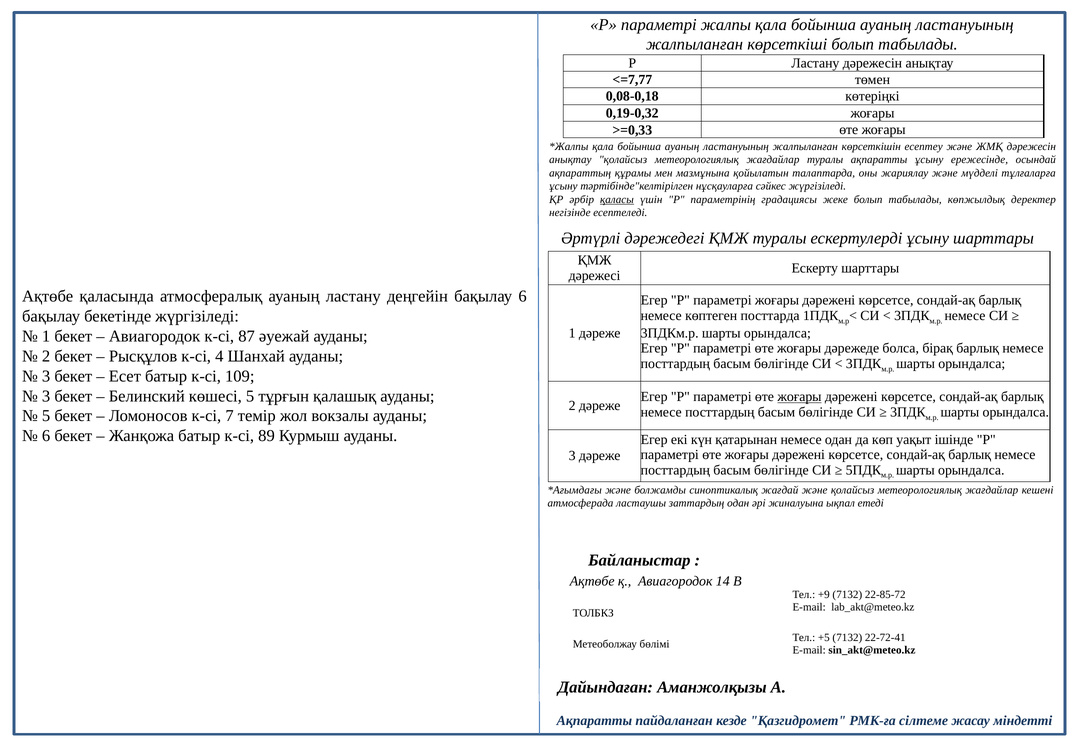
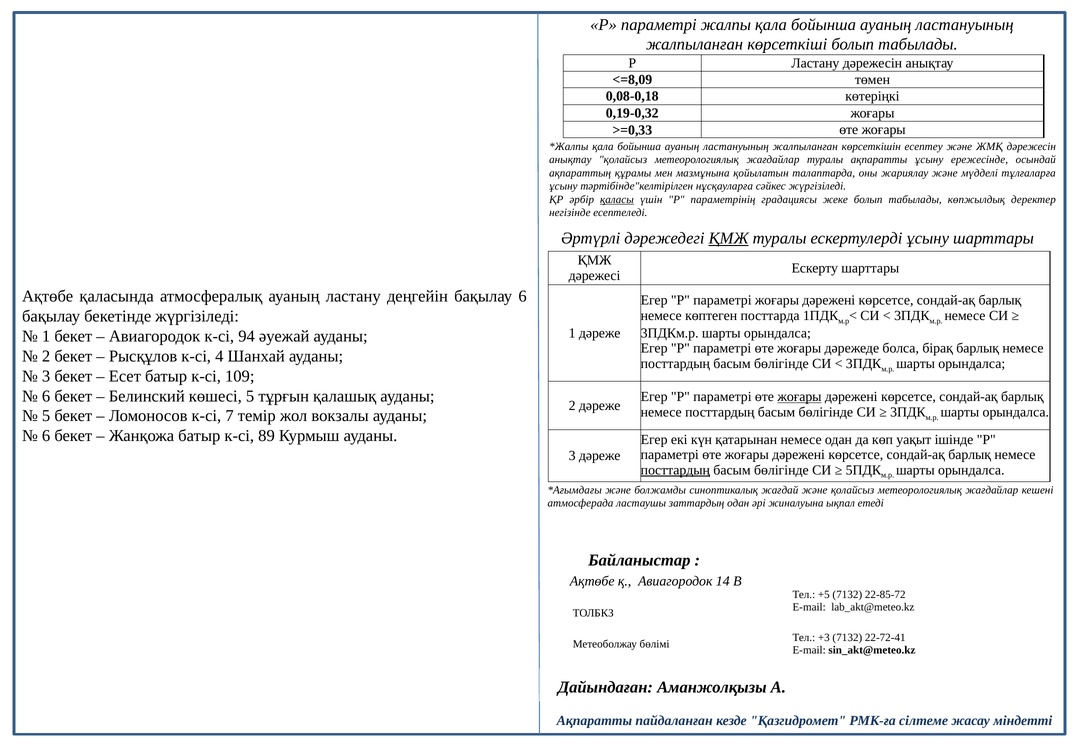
<=7,77: <=7,77 -> <=8,09
ҚМЖ at (729, 238) underline: none -> present
87: 87 -> 94
3 at (46, 396): 3 -> 6
посттардың at (675, 470) underline: none -> present
+9: +9 -> +5
+5: +5 -> +3
